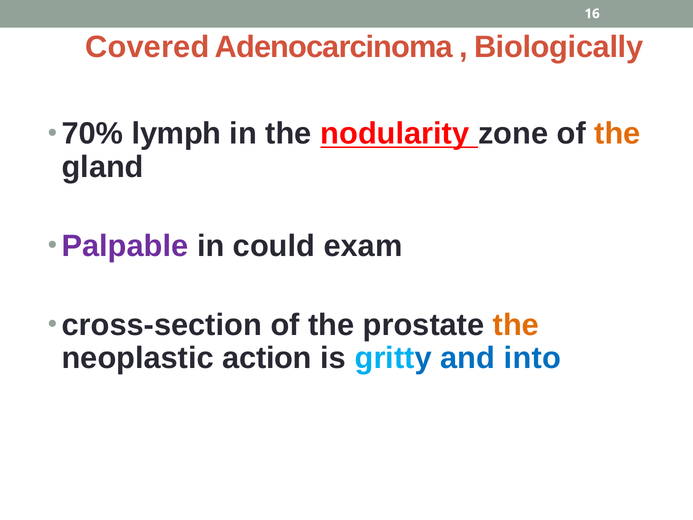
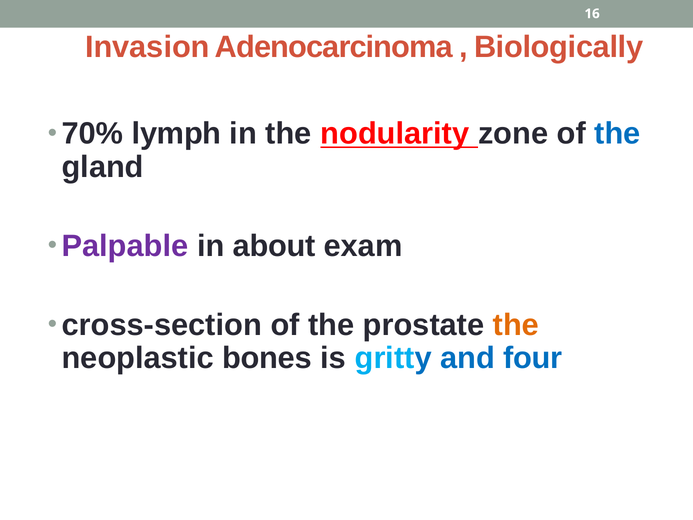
Covered: Covered -> Invasion
the at (617, 134) colour: orange -> blue
could: could -> about
action: action -> bones
into: into -> four
